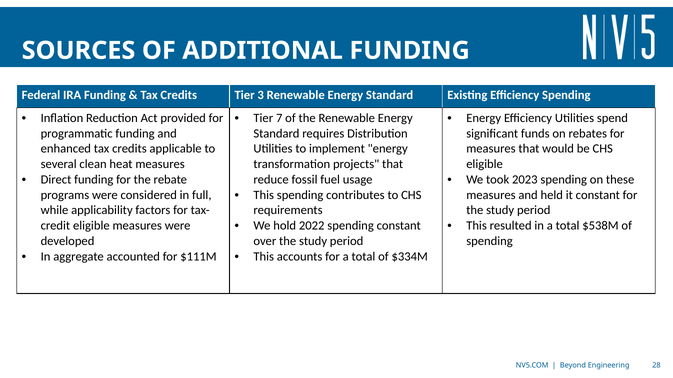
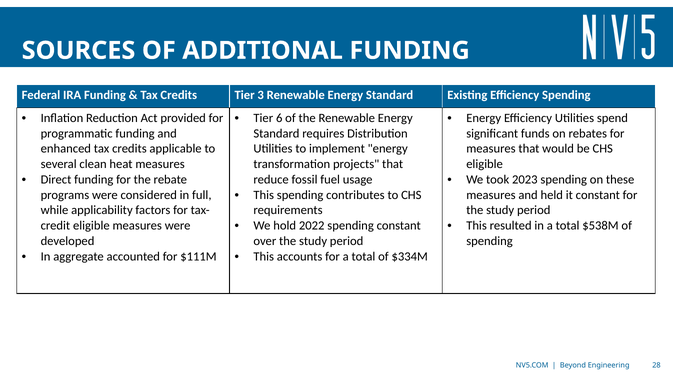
7: 7 -> 6
